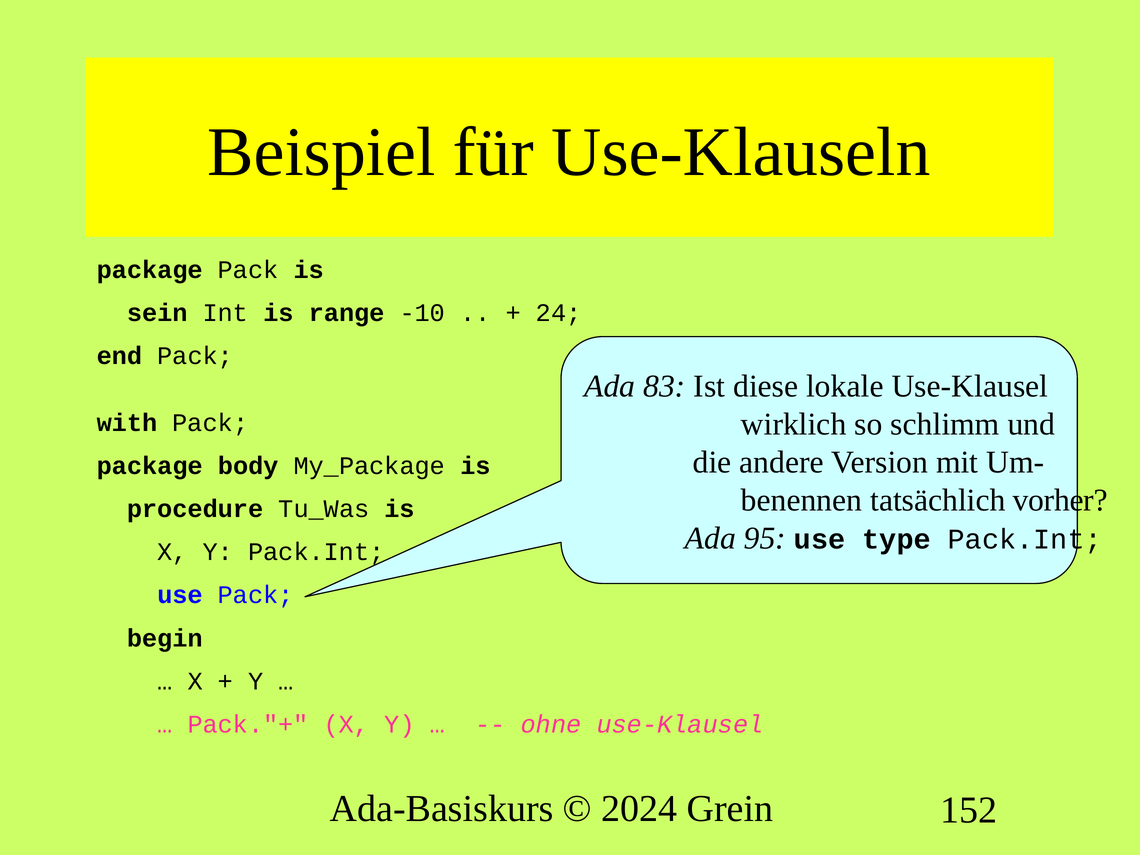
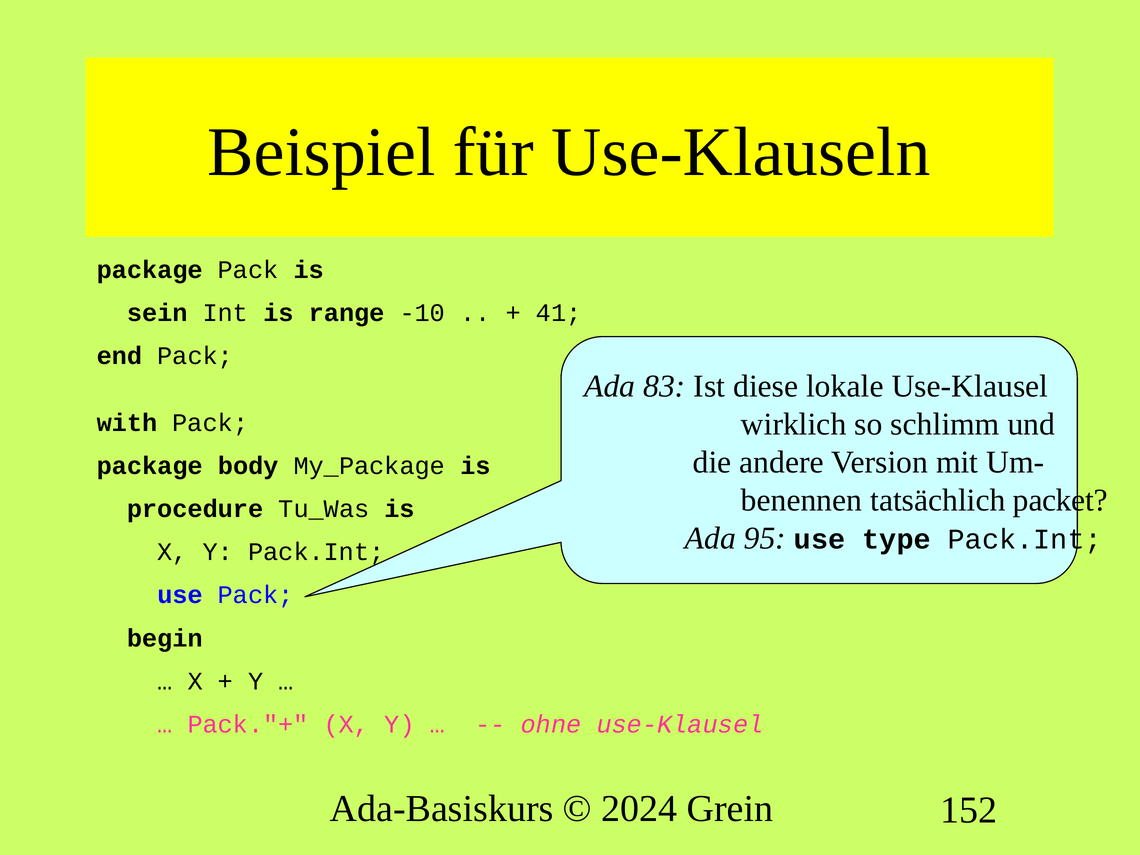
24: 24 -> 41
vorher: vorher -> packet
